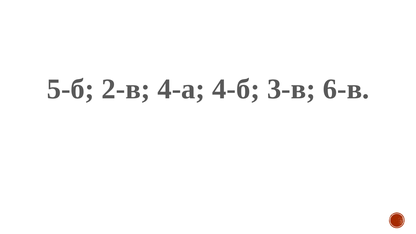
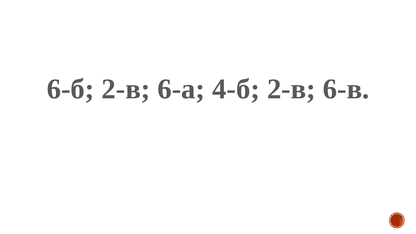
5-б: 5-б -> 6-б
4-а: 4-а -> 6-а
4-б 3-в: 3-в -> 2-в
